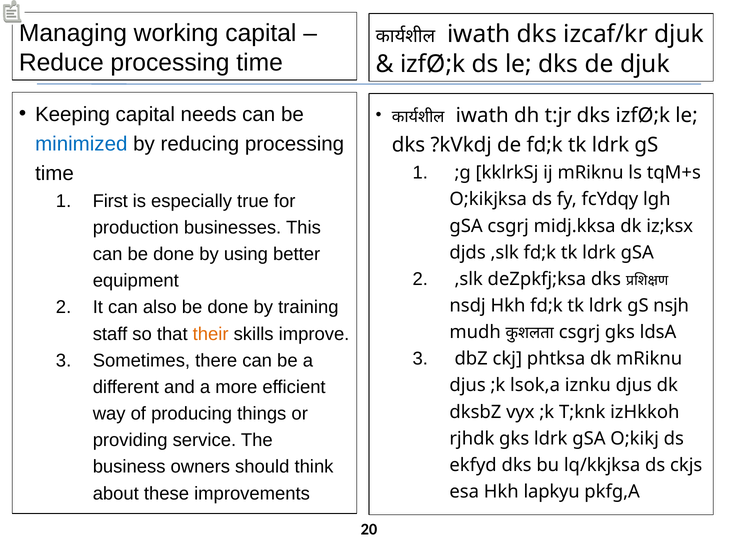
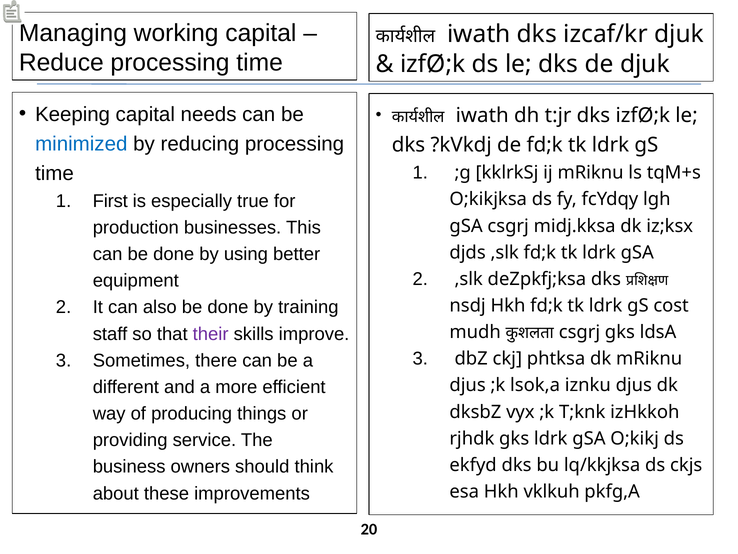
nsjh: nsjh -> cost
their colour: orange -> purple
lapkyu: lapkyu -> vklkuh
